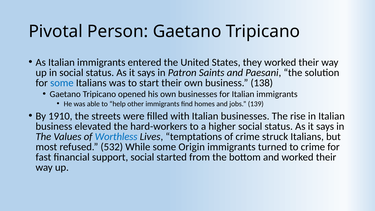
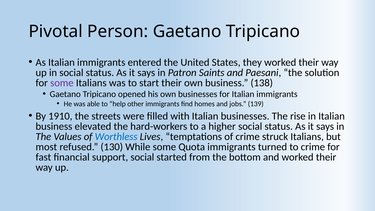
some at (62, 83) colour: blue -> purple
532: 532 -> 130
Origin: Origin -> Quota
